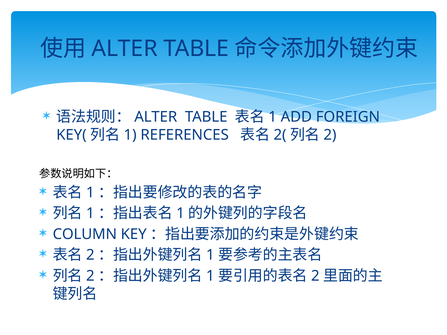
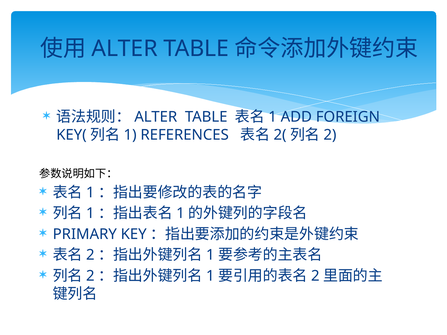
COLUMN: COLUMN -> PRIMARY
